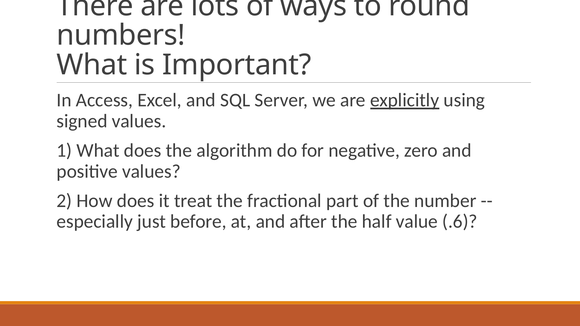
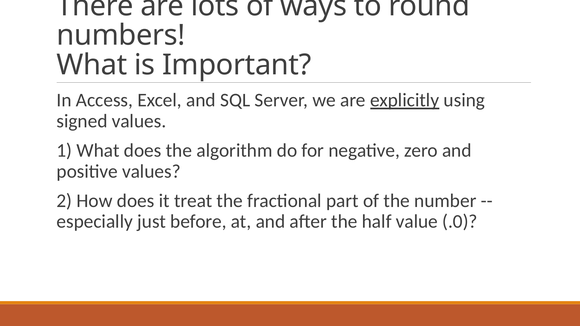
.6: .6 -> .0
